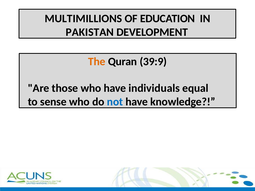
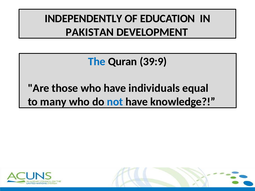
MULTIMILLIONS: MULTIMILLIONS -> INDEPENDENTLY
The colour: orange -> blue
sense: sense -> many
